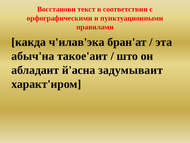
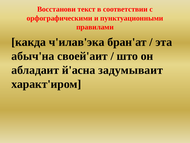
такое'аит: такое'аит -> своей'аит
